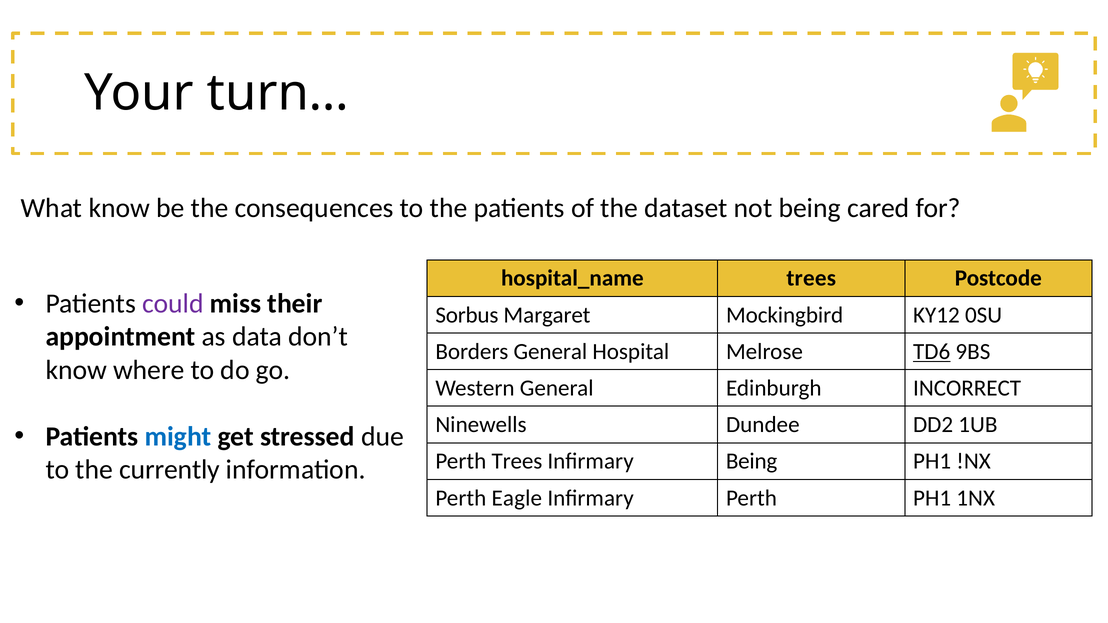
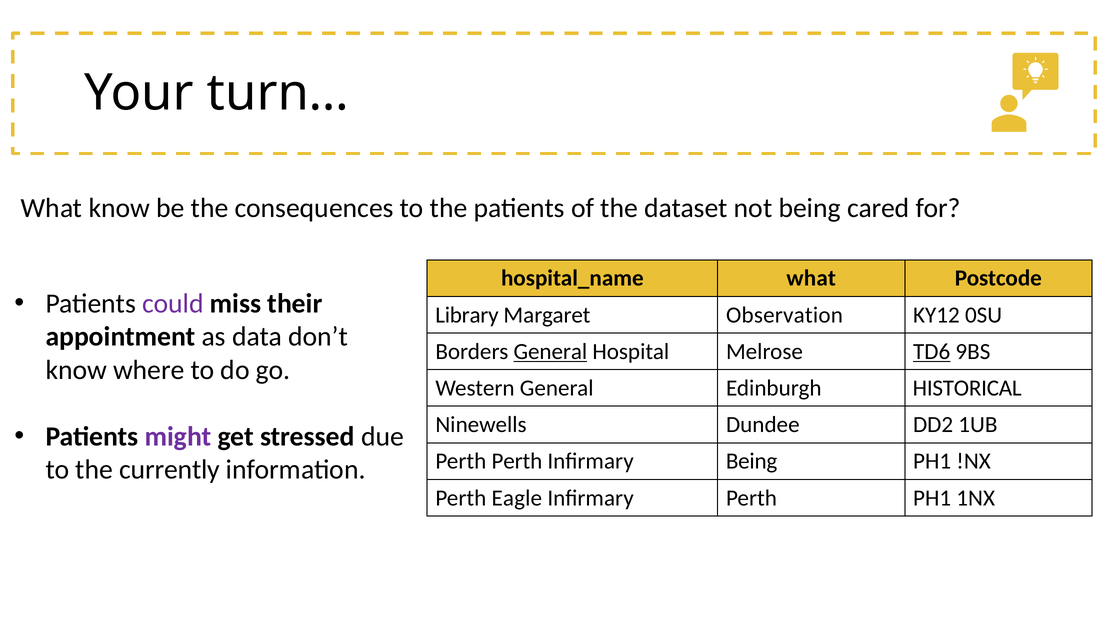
trees at (811, 278): trees -> what
Sorbus: Sorbus -> Library
Mockingbird: Mockingbird -> Observation
General at (550, 352) underline: none -> present
INCORRECT: INCORRECT -> HISTORICAL
might colour: blue -> purple
Perth Trees: Trees -> Perth
